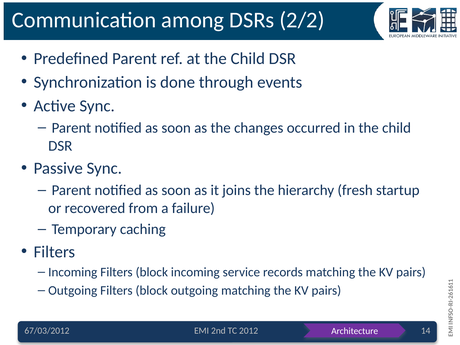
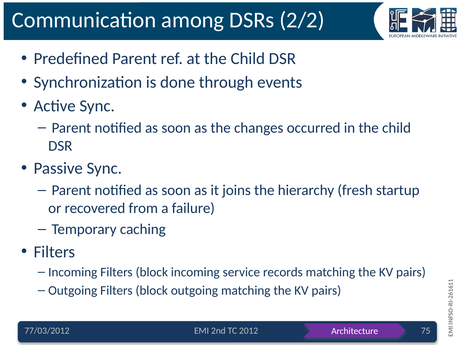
67/03/2012: 67/03/2012 -> 77/03/2012
14: 14 -> 75
